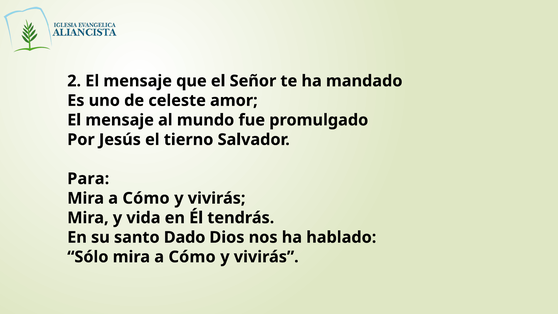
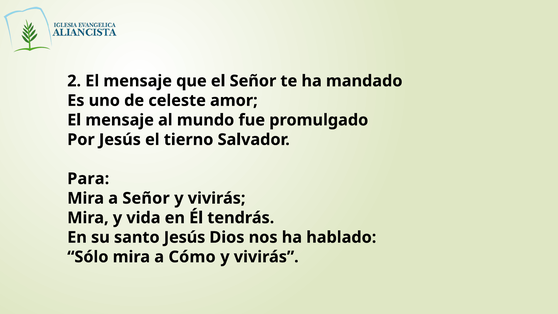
Cómo at (146, 198): Cómo -> Señor
santo Dado: Dado -> Jesús
